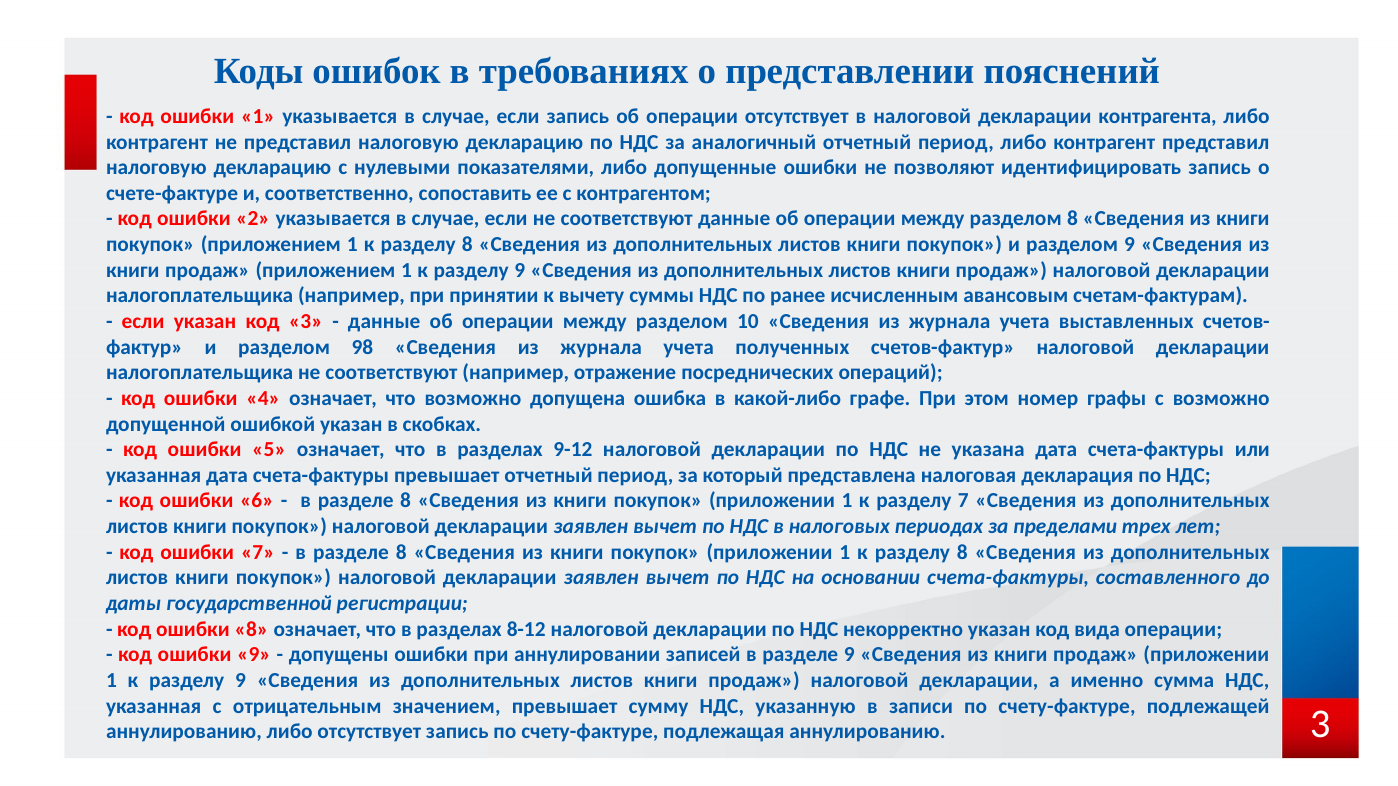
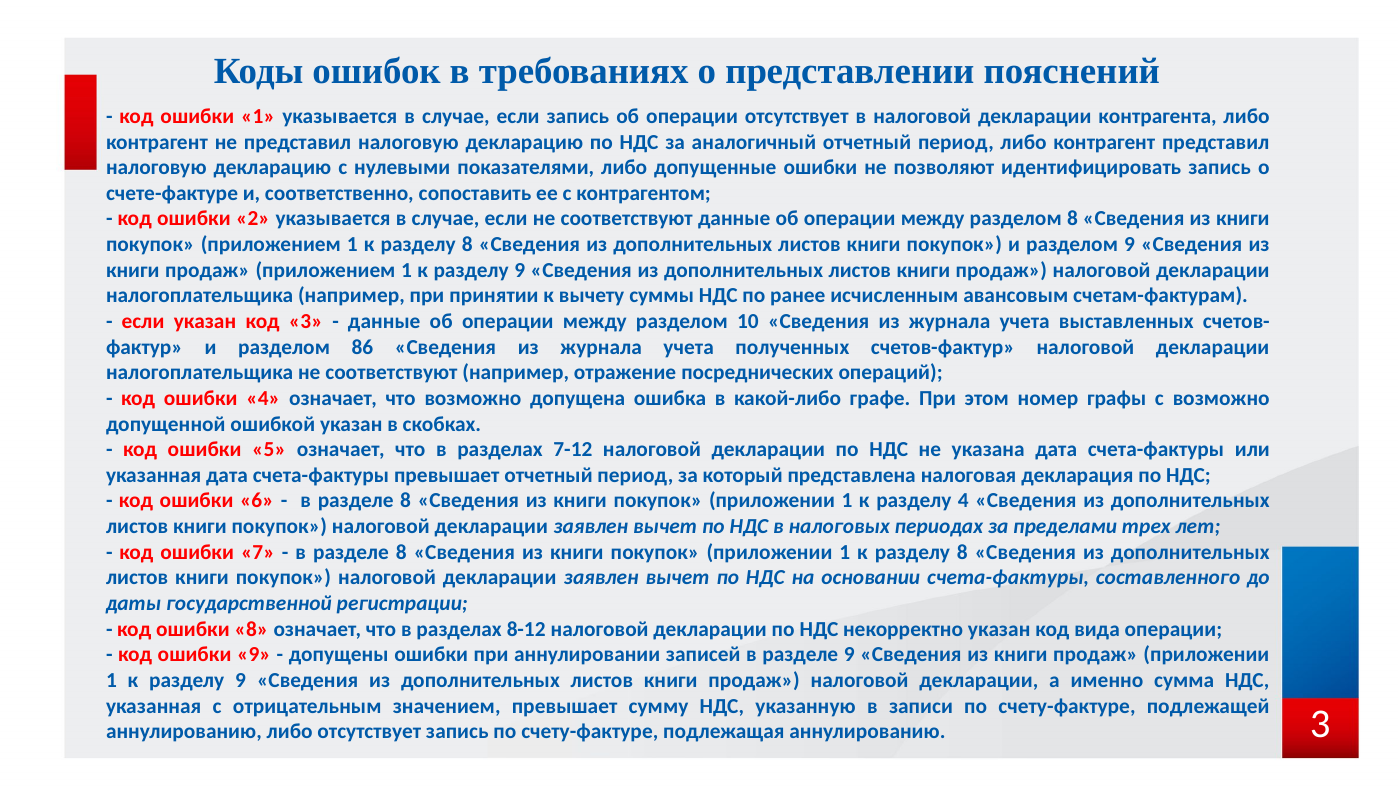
98: 98 -> 86
9-12: 9-12 -> 7-12
разделу 7: 7 -> 4
